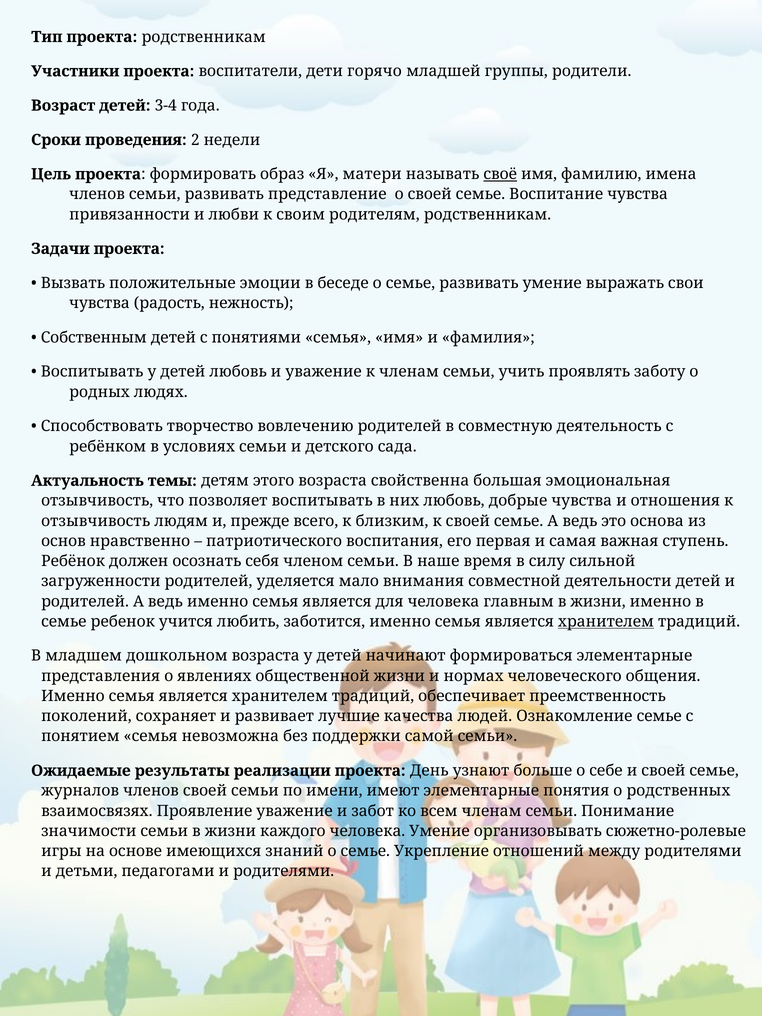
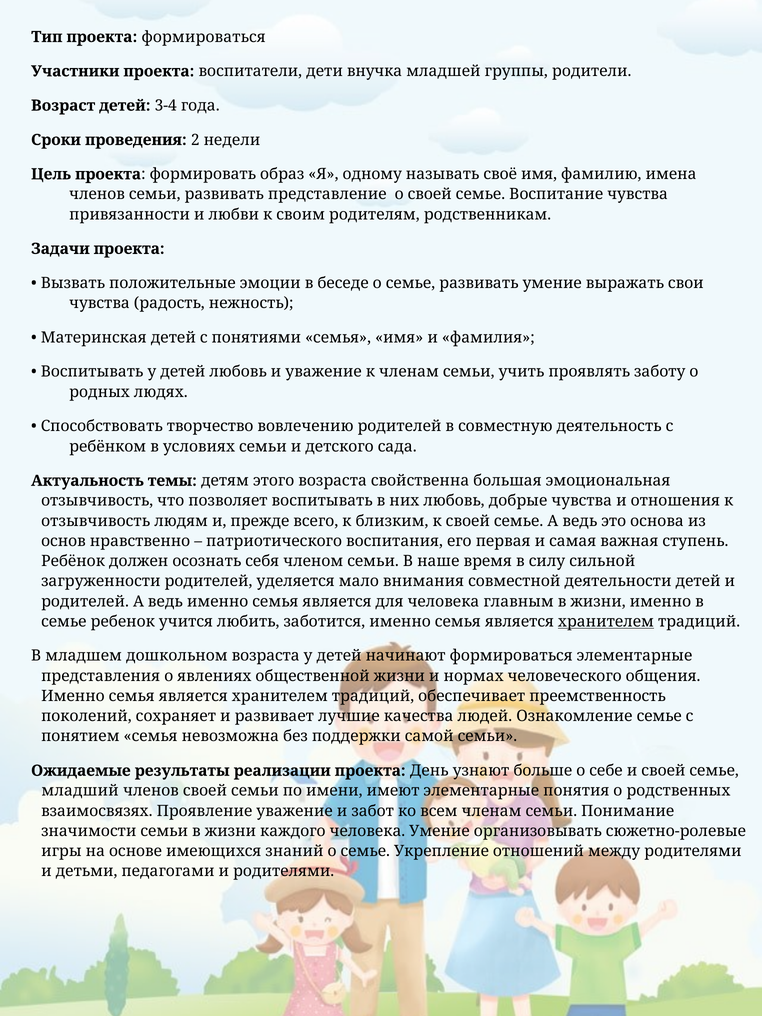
проекта родственникам: родственникам -> формироваться
горячо: горячо -> внучка
матери: матери -> одному
своё underline: present -> none
Собственным: Собственным -> Материнская
журналов: журналов -> младший
